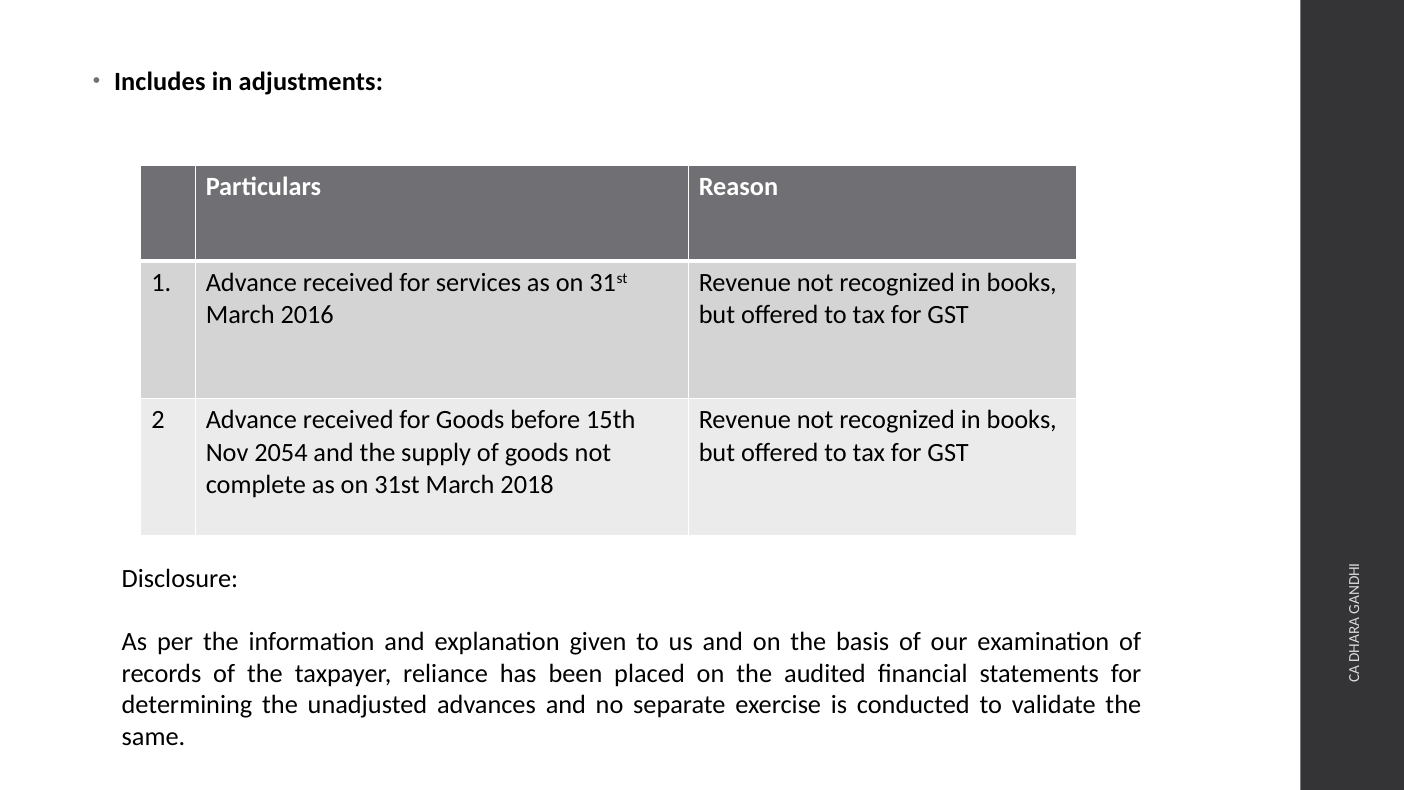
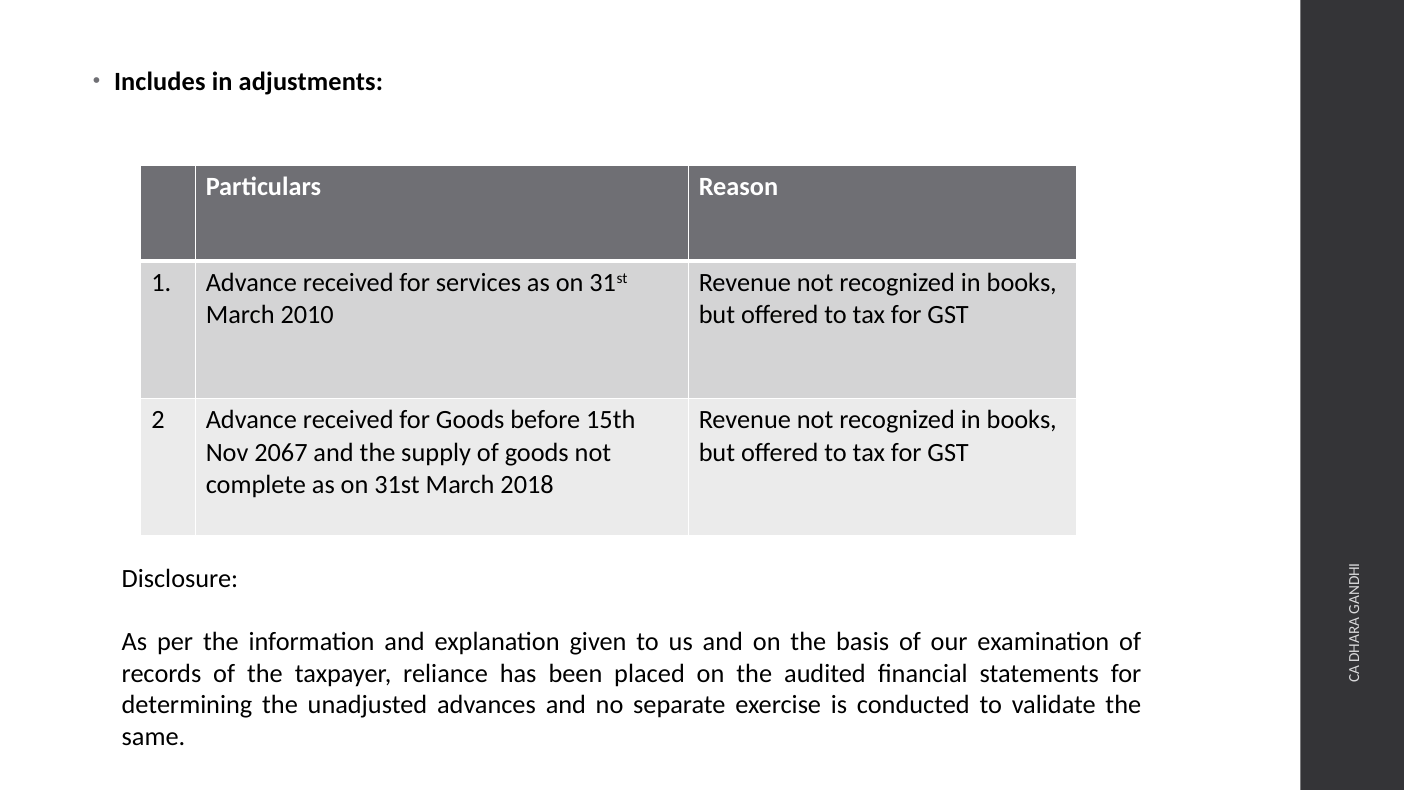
2016: 2016 -> 2010
2054: 2054 -> 2067
